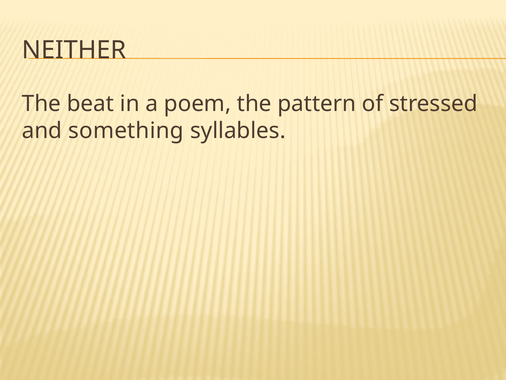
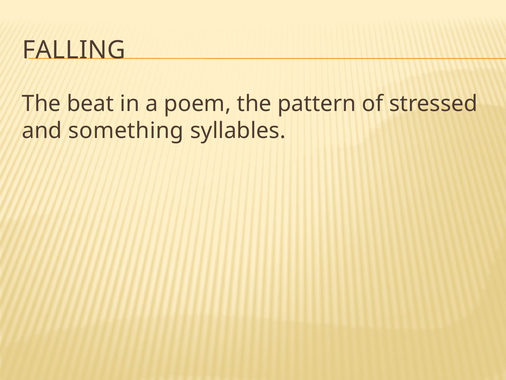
NEITHER: NEITHER -> FALLING
